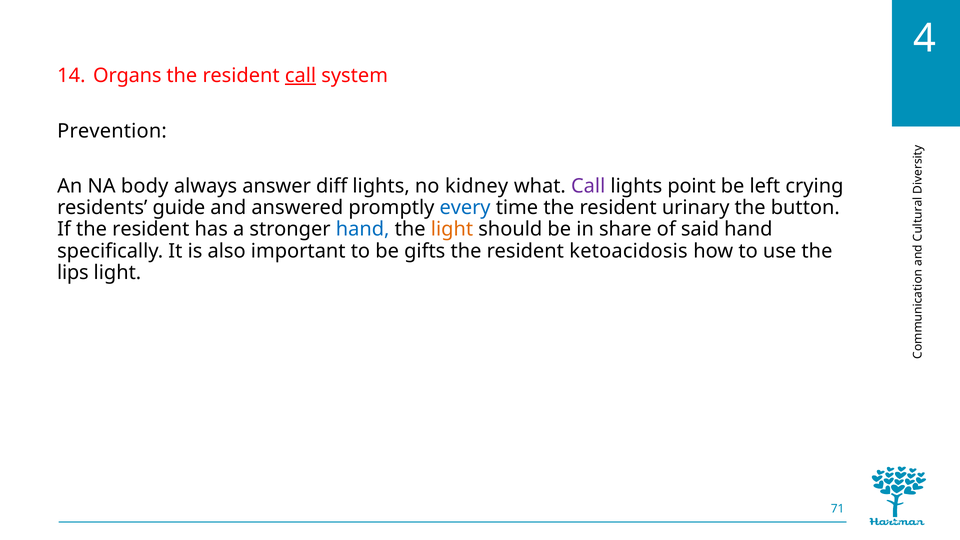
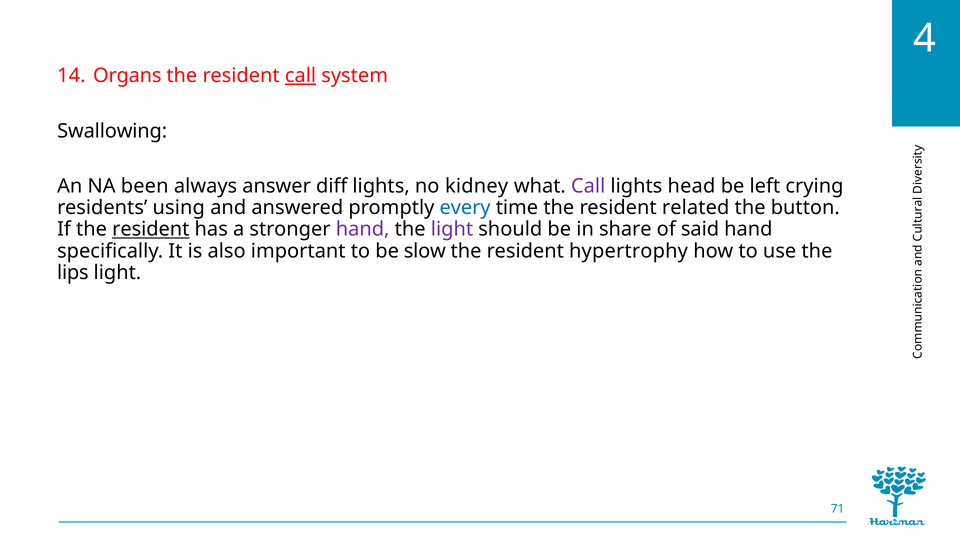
Prevention: Prevention -> Swallowing
body: body -> been
point: point -> head
guide: guide -> using
urinary: urinary -> related
resident at (151, 229) underline: none -> present
hand at (363, 229) colour: blue -> purple
light at (452, 229) colour: orange -> purple
gifts: gifts -> slow
ketoacidosis: ketoacidosis -> hypertrophy
